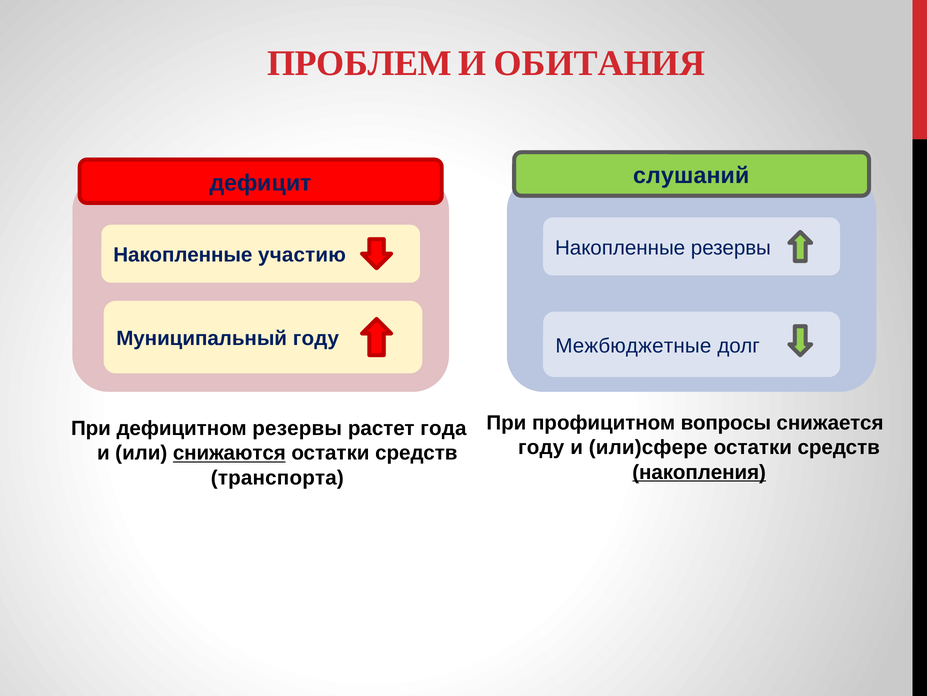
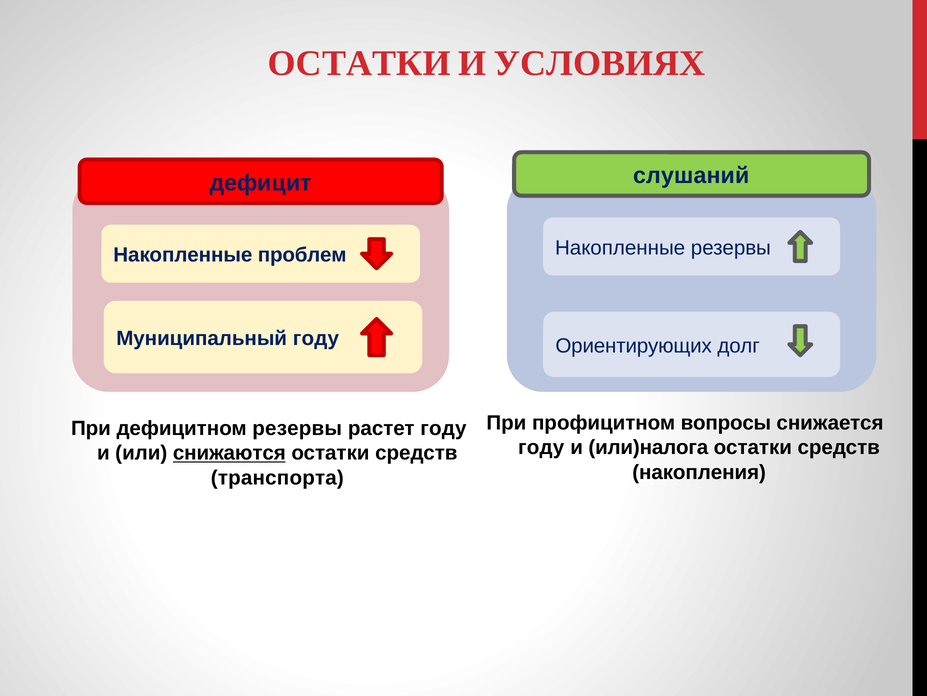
ПРОБЛЕМ at (359, 63): ПРОБЛЕМ -> ОСТАТКИ
ОБИТАНИЯ: ОБИТАНИЯ -> УСЛОВИЯХ
участию: участию -> проблем
Межбюджетные: Межбюджетные -> Ориентирующих
растет года: года -> году
или)сфере: или)сфере -> или)налога
накопления underline: present -> none
